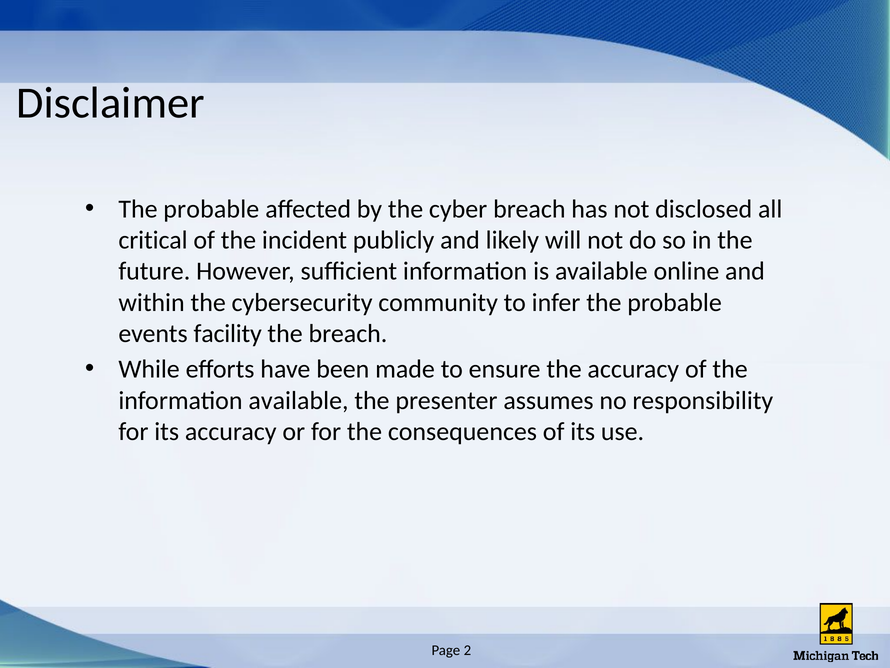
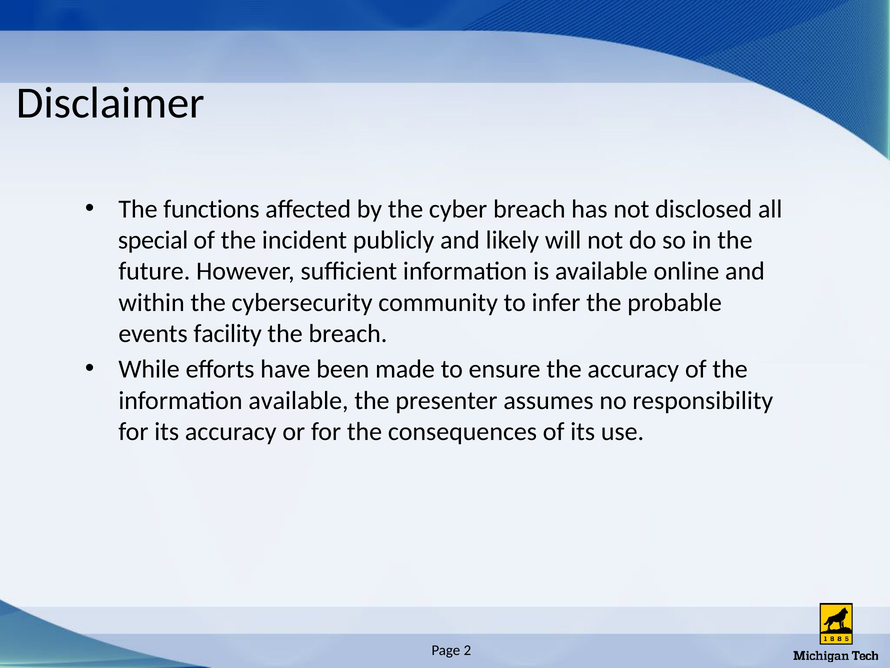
probable at (211, 209): probable -> functions
critical: critical -> special
